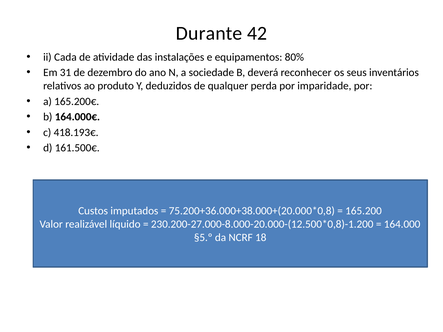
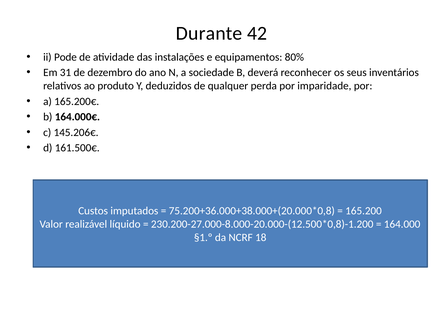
Cada: Cada -> Pode
418.193€: 418.193€ -> 145.206€
§5.º: §5.º -> §1.º
